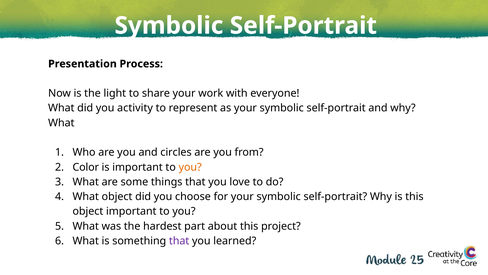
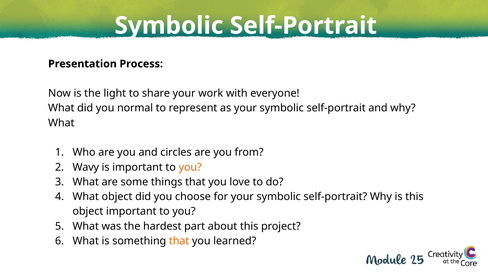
activity: activity -> normal
Color: Color -> Wavy
that at (179, 240) colour: purple -> orange
